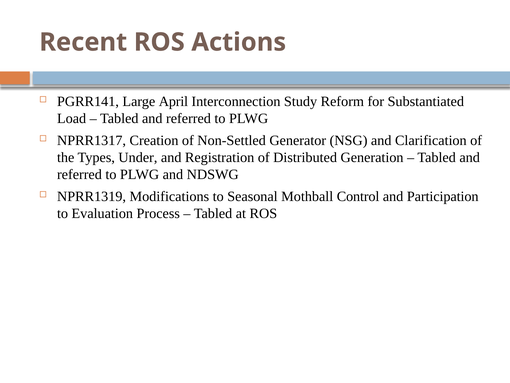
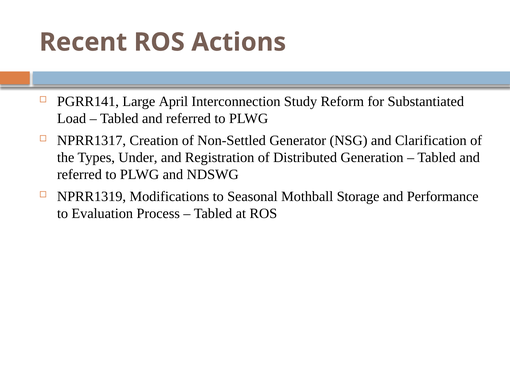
Control: Control -> Storage
Participation: Participation -> Performance
